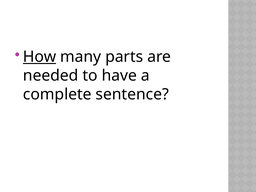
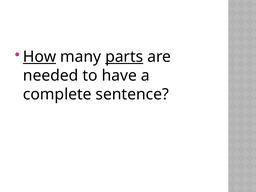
parts underline: none -> present
